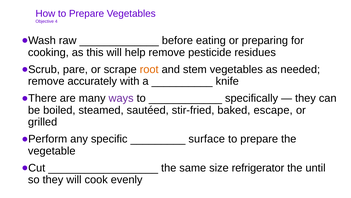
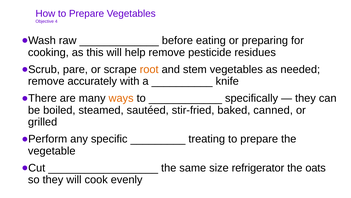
ways colour: purple -> orange
escape: escape -> canned
surface: surface -> treating
until: until -> oats
